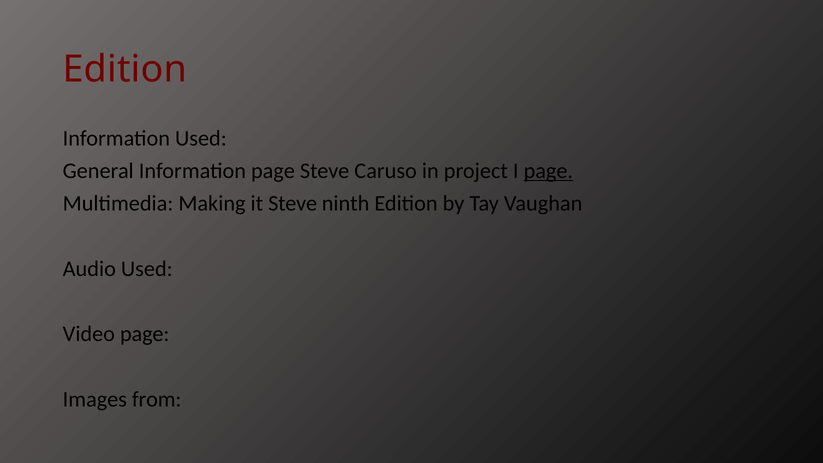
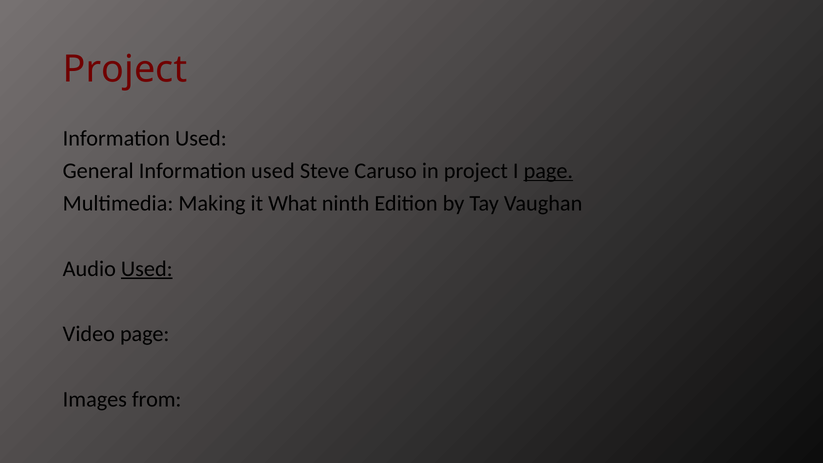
Edition at (125, 69): Edition -> Project
General Information page: page -> used
it Steve: Steve -> What
Used at (147, 269) underline: none -> present
